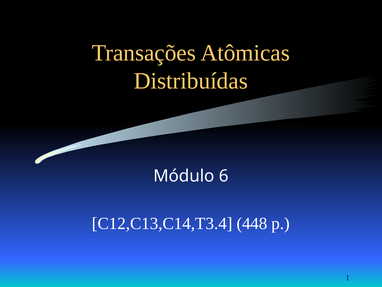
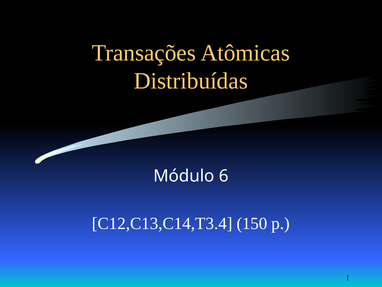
448: 448 -> 150
